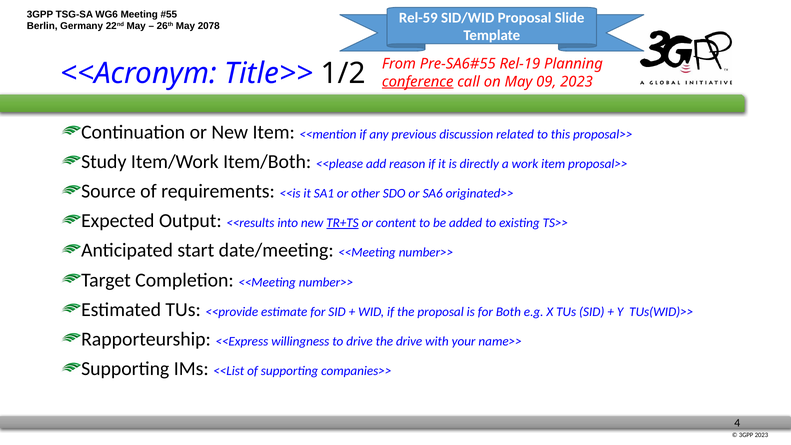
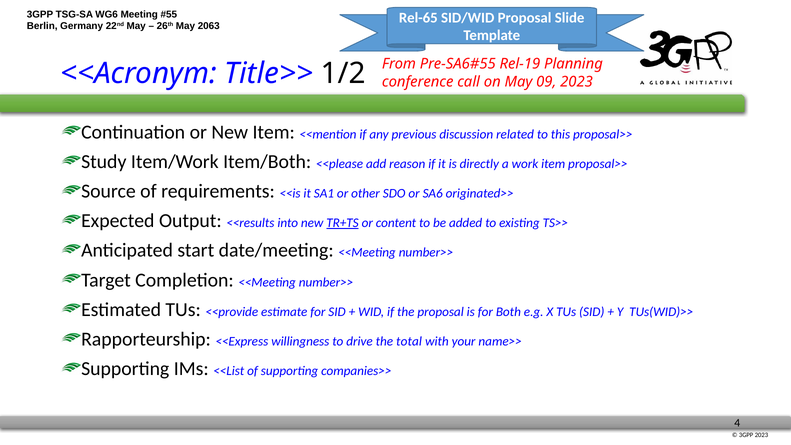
Rel-59: Rel-59 -> Rel-65
2078: 2078 -> 2063
conference underline: present -> none
the drive: drive -> total
